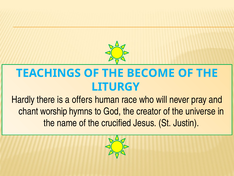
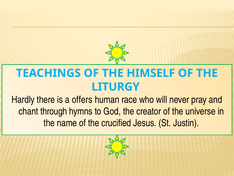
BECOME: BECOME -> HIMSELF
worship: worship -> through
